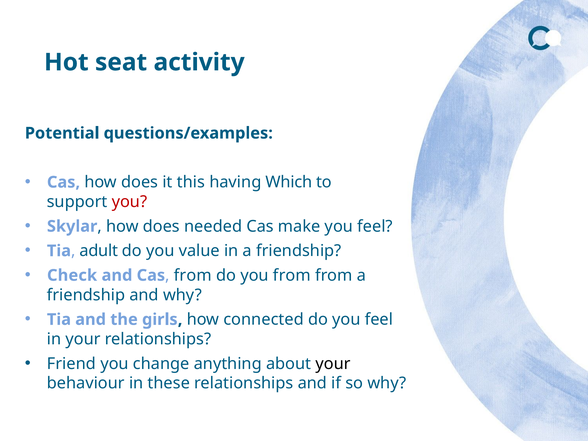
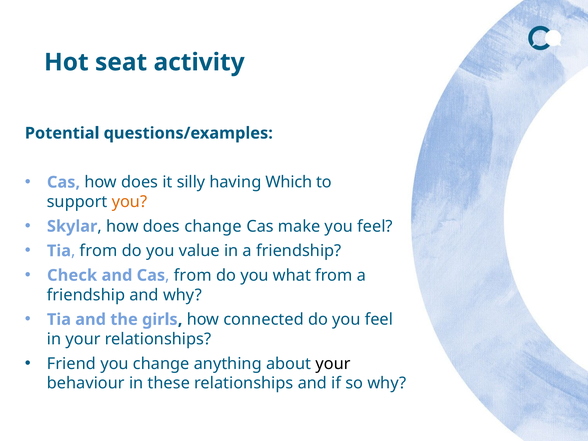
this: this -> silly
you at (129, 202) colour: red -> orange
does needed: needed -> change
adult at (99, 251): adult -> from
you from: from -> what
